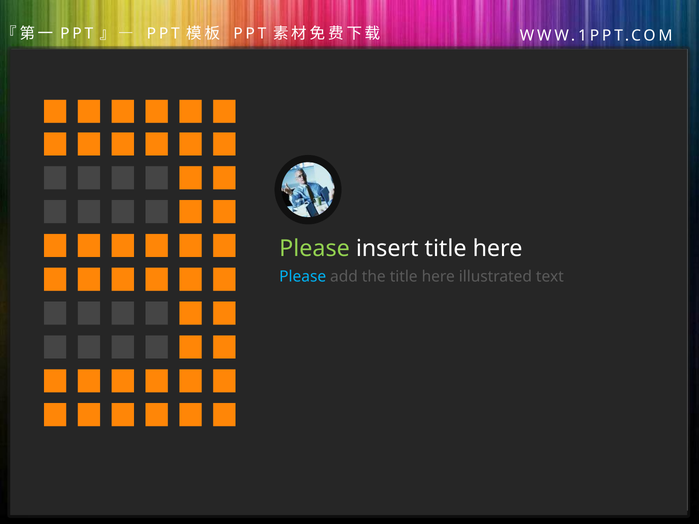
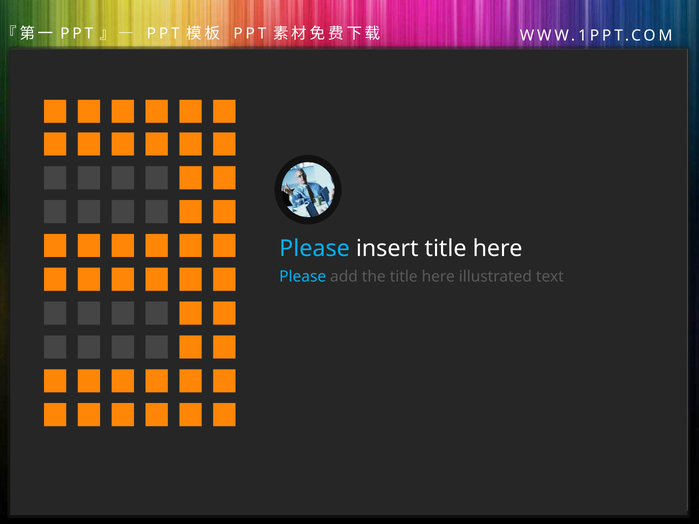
Please at (315, 249) colour: light green -> light blue
